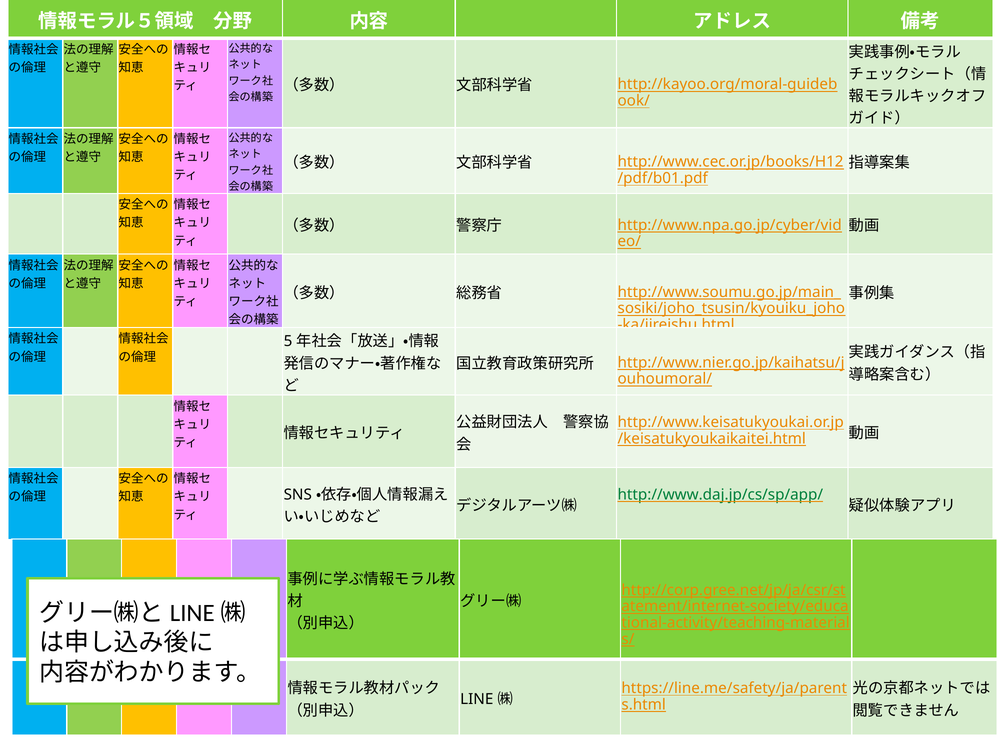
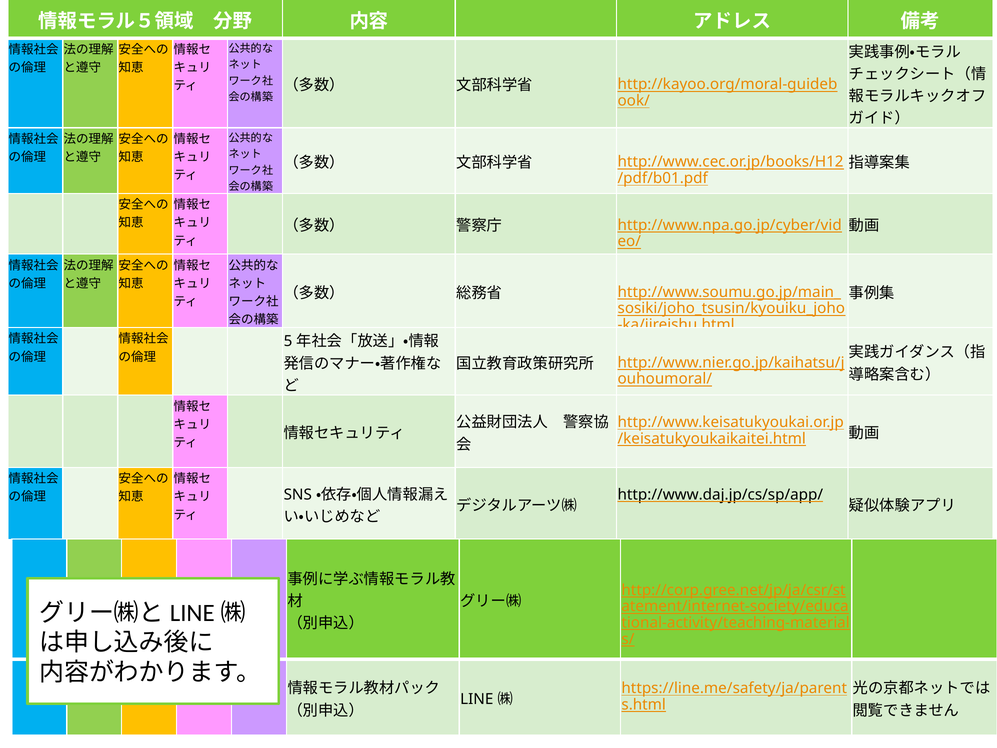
http://www.daj.jp/cs/sp/app/ colour: green -> black
